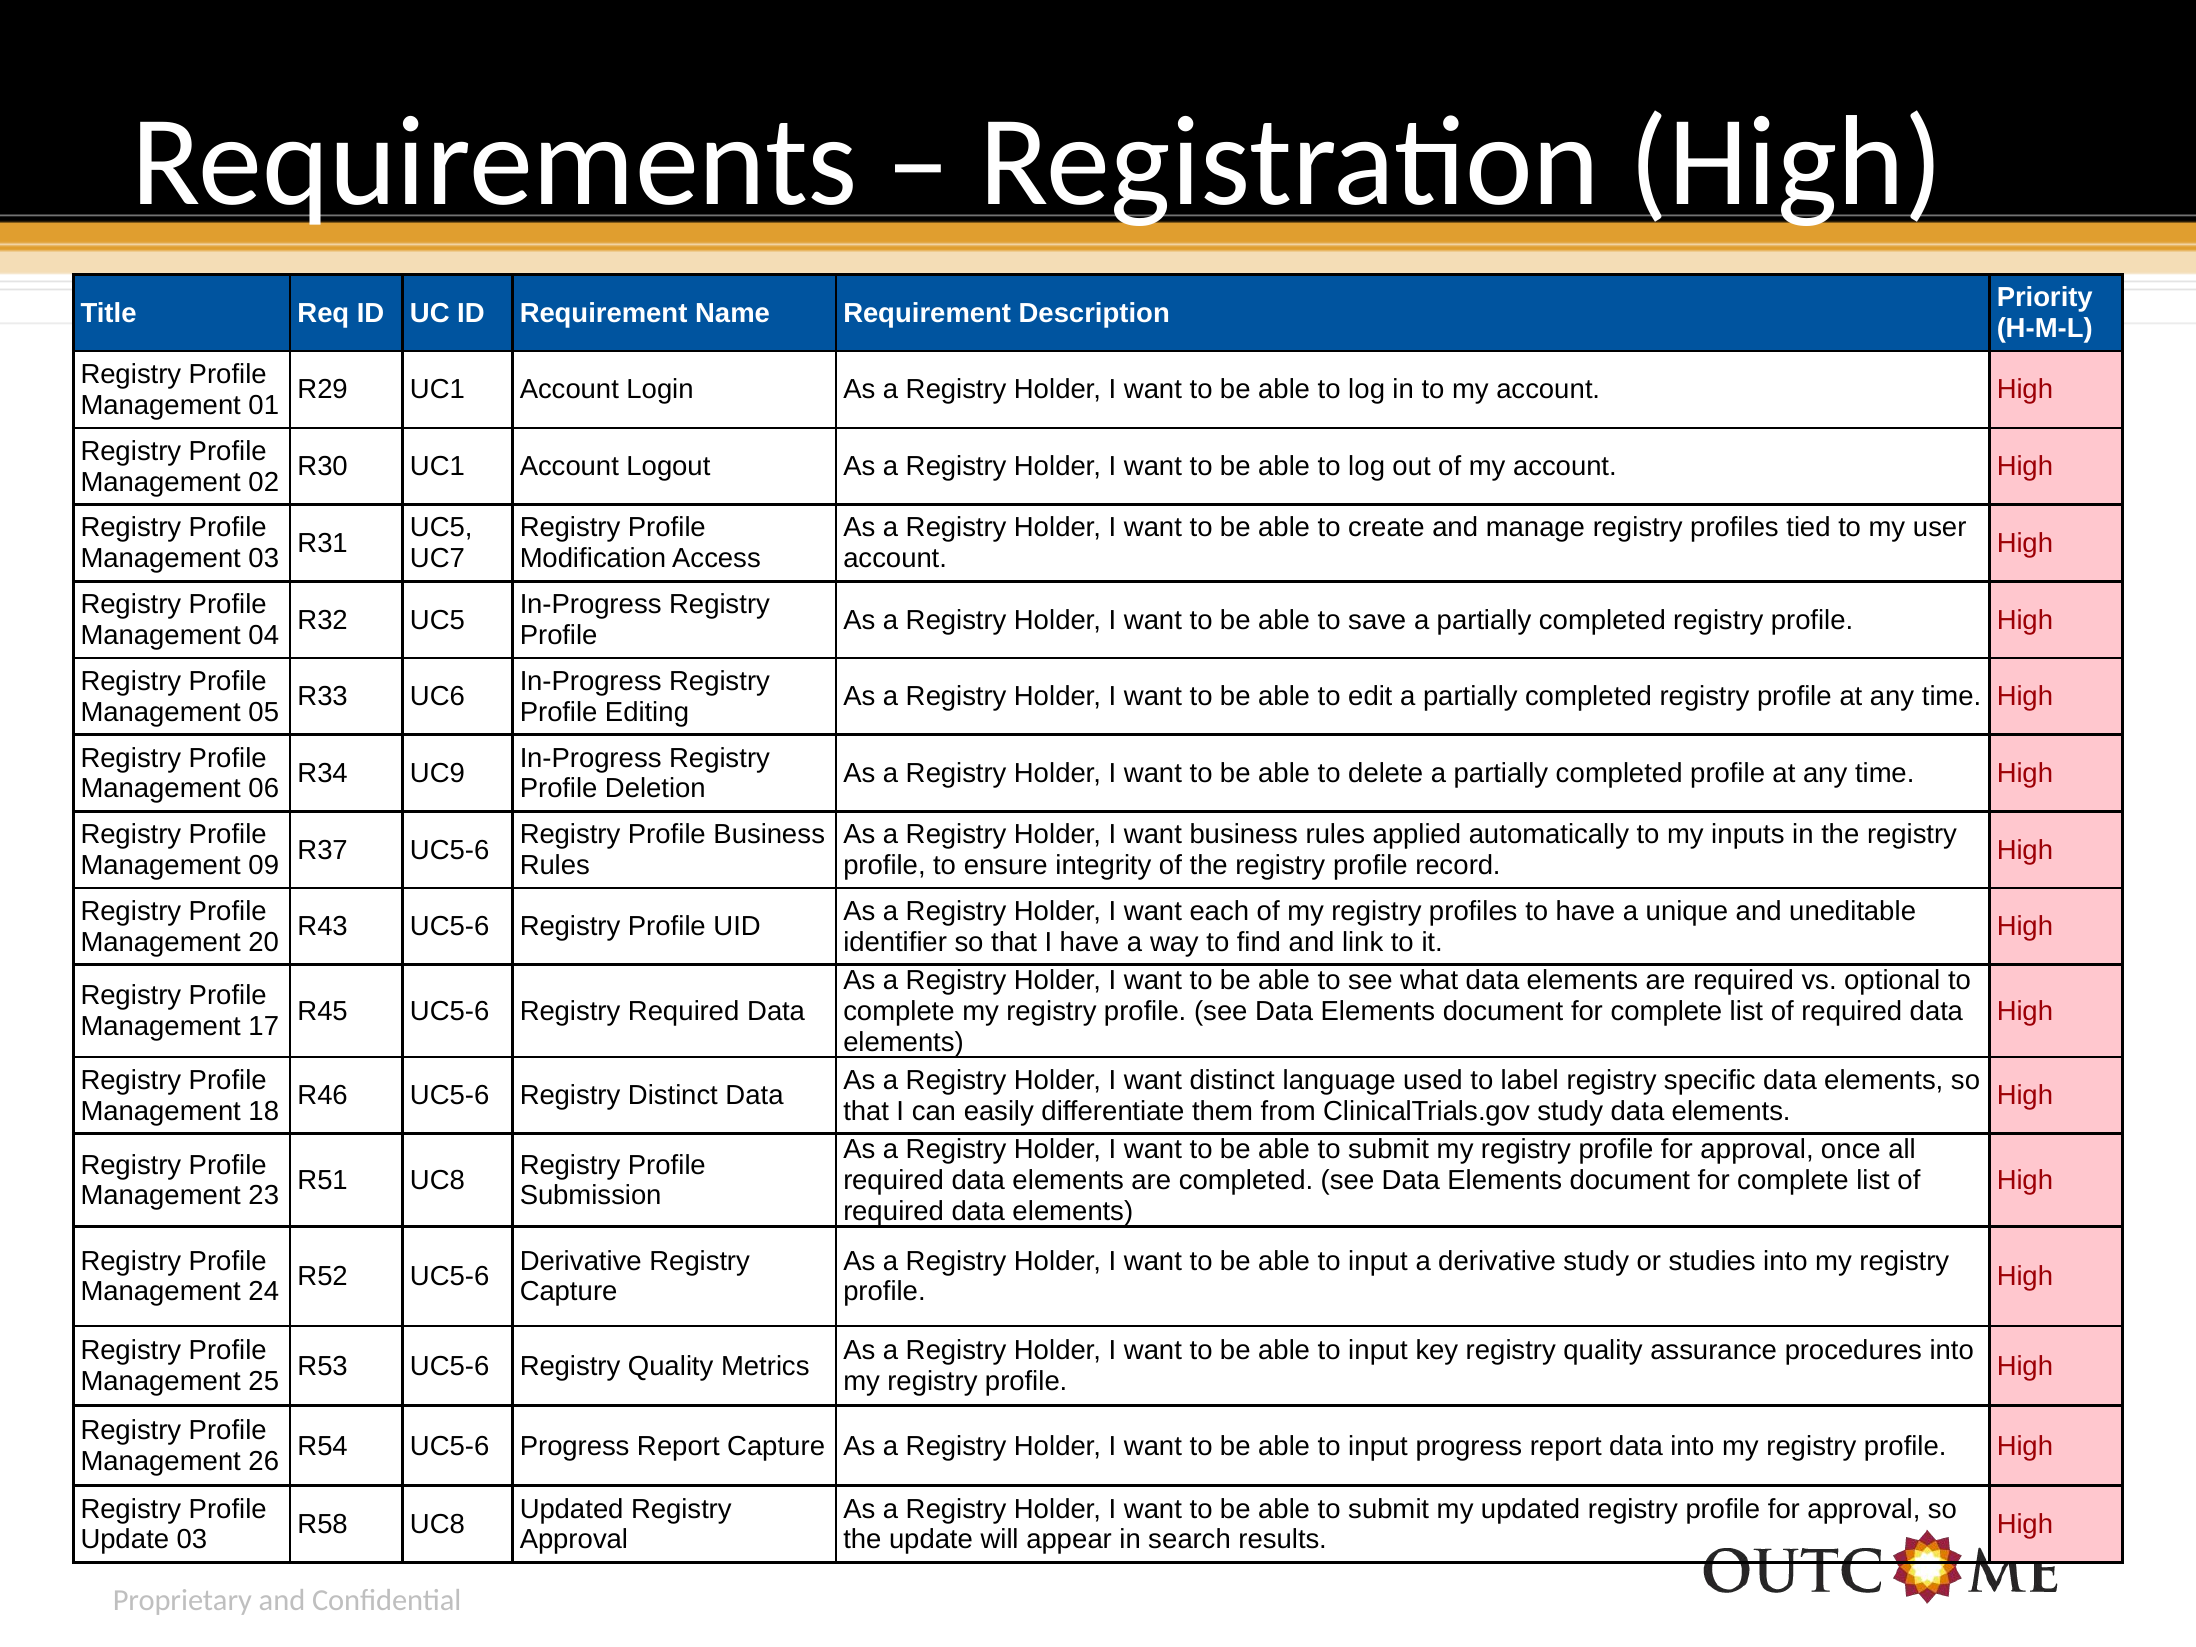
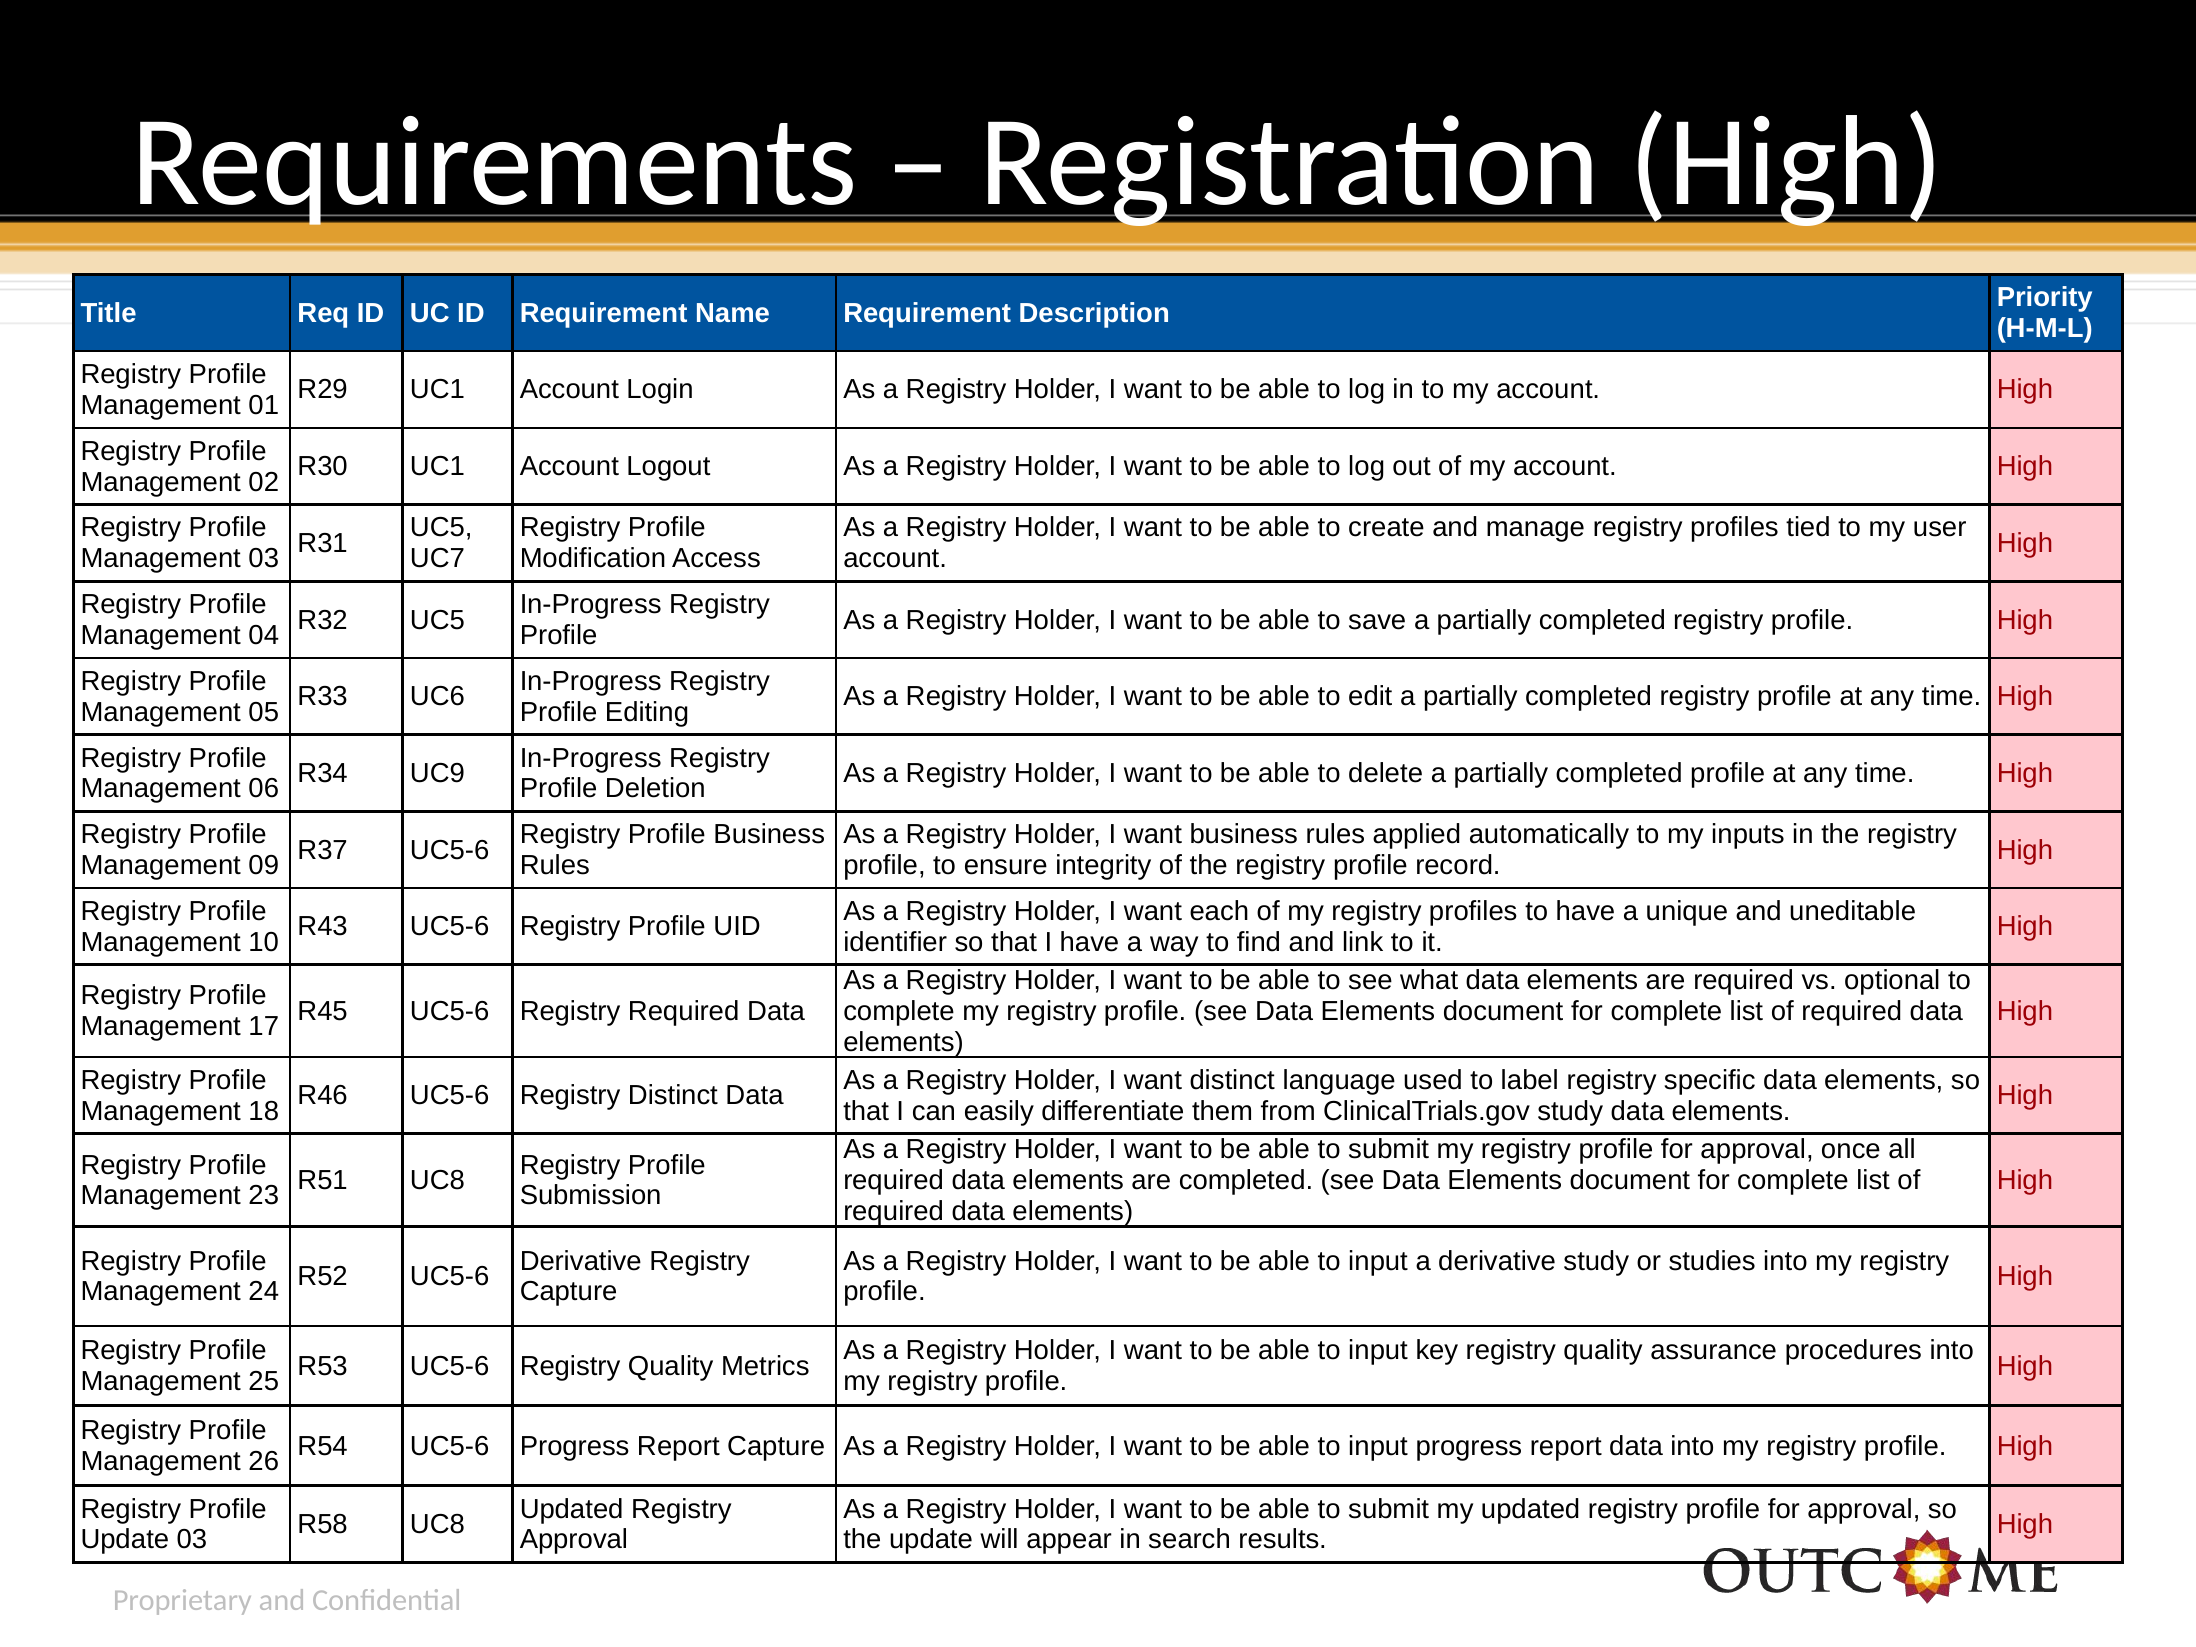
20: 20 -> 10
